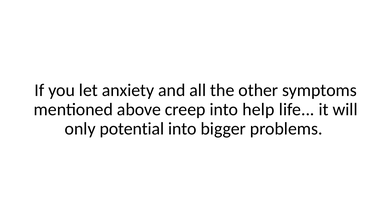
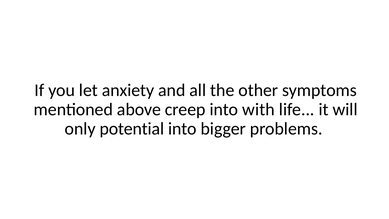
help: help -> with
